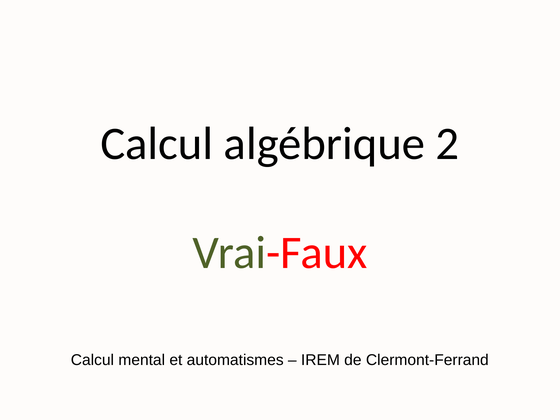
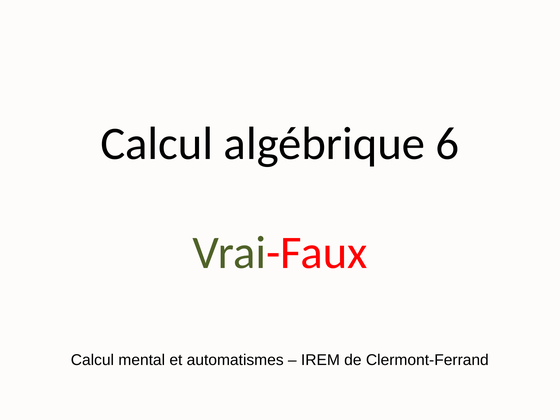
2: 2 -> 6
